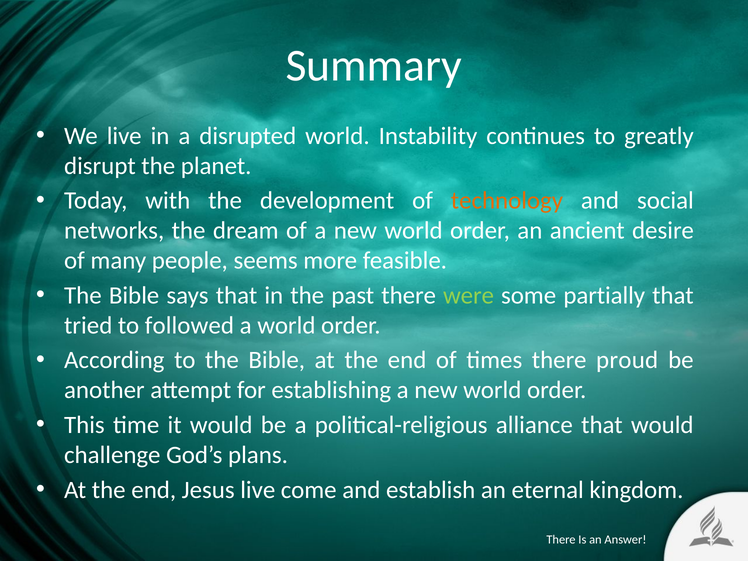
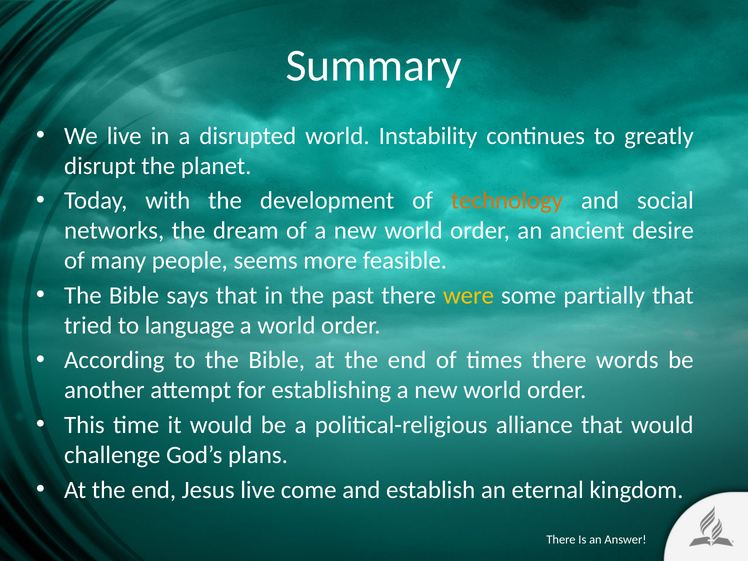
were colour: light green -> yellow
followed: followed -> language
proud: proud -> words
